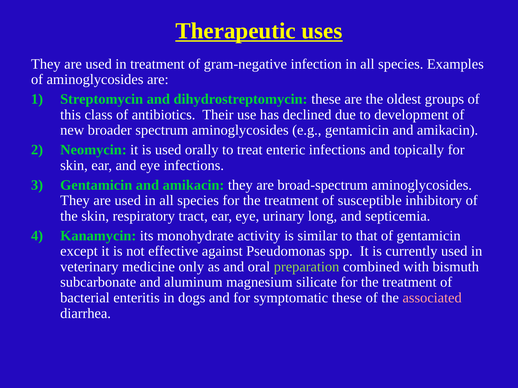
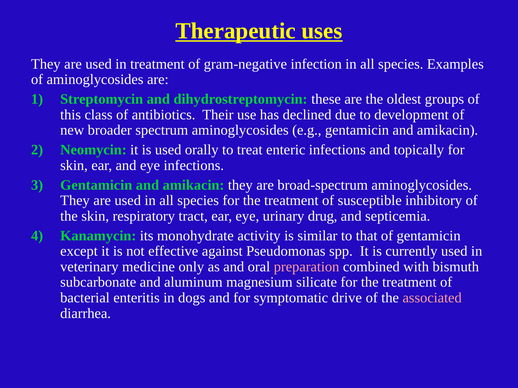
long: long -> drug
preparation colour: light green -> pink
symptomatic these: these -> drive
